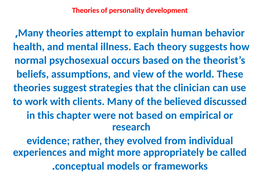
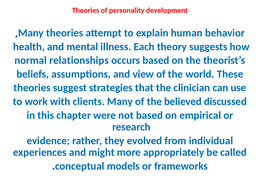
psychosexual: psychosexual -> relationships
